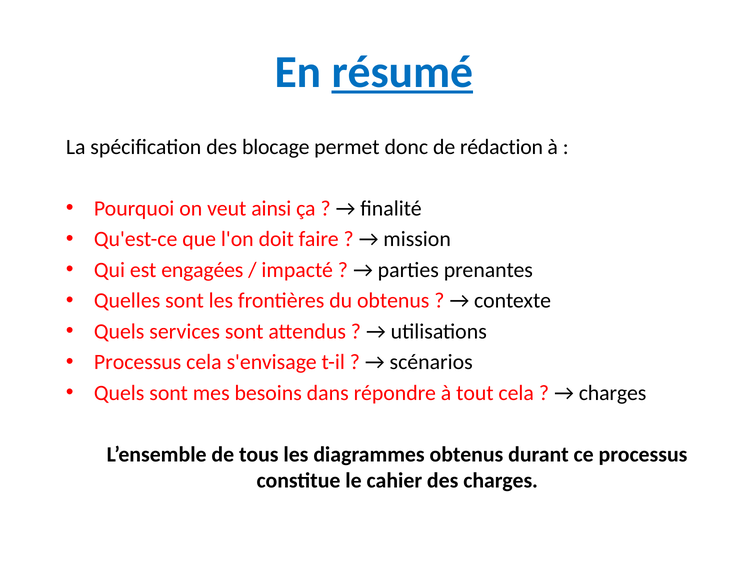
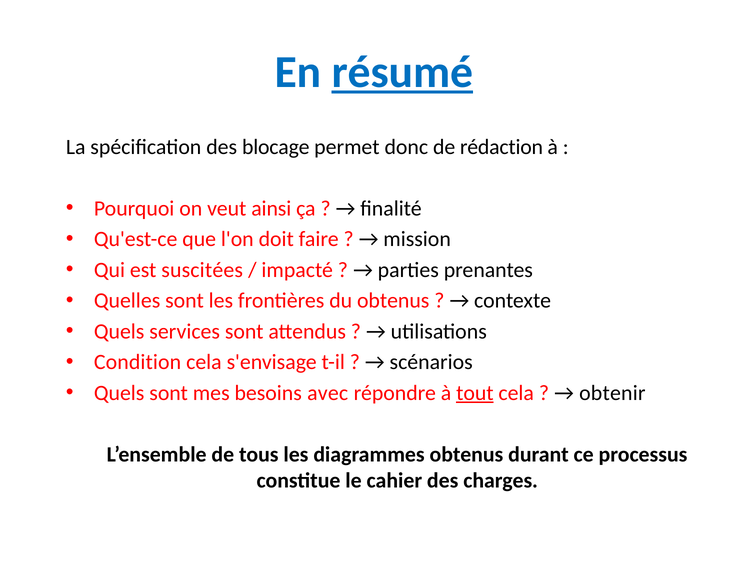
engagées: engagées -> suscitées
Processus at (138, 362): Processus -> Condition
dans: dans -> avec
tout underline: none -> present
charges at (613, 393): charges -> obtenir
